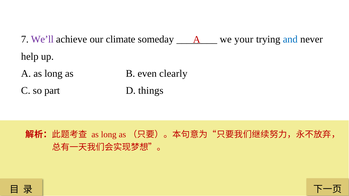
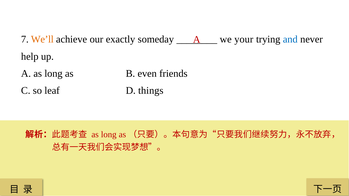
We’ll colour: purple -> orange
climate: climate -> exactly
clearly: clearly -> friends
part: part -> leaf
